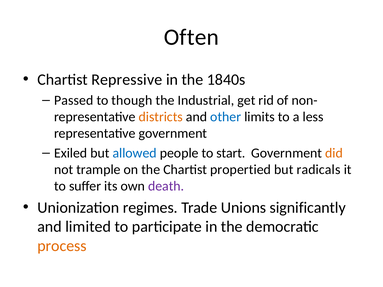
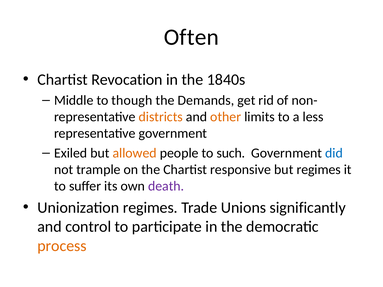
Repressive: Repressive -> Revocation
Passed: Passed -> Middle
Industrial: Industrial -> Demands
other colour: blue -> orange
allowed colour: blue -> orange
start: start -> such
did colour: orange -> blue
propertied: propertied -> responsive
but radicals: radicals -> regimes
limited: limited -> control
